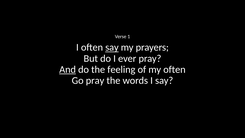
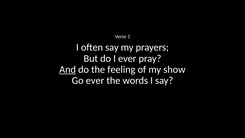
say at (112, 47) underline: present -> none
my often: often -> show
Go pray: pray -> ever
